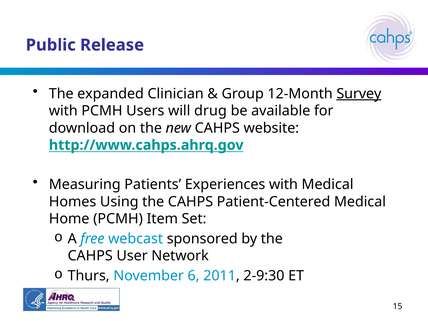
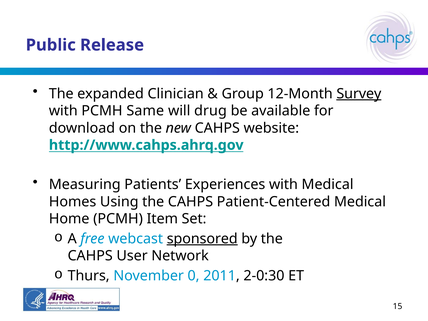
Users: Users -> Same
sponsored underline: none -> present
6: 6 -> 0
2-9:30: 2-9:30 -> 2-0:30
